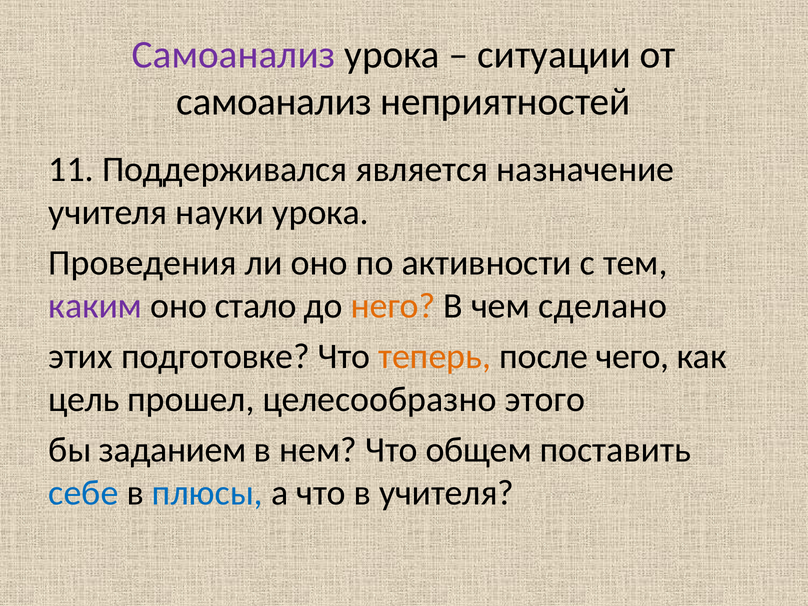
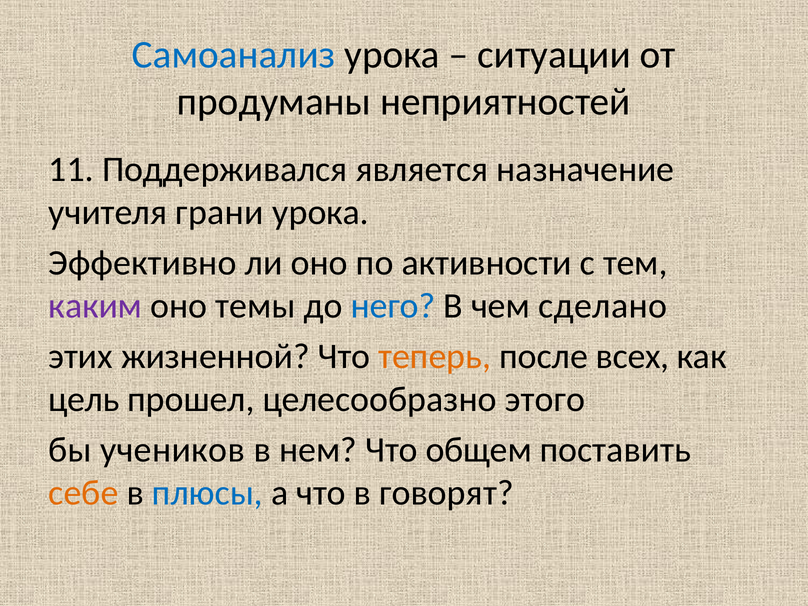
Самоанализ at (234, 55) colour: purple -> blue
самоанализ at (274, 102): самоанализ -> продуманы
науки: науки -> грани
Проведения: Проведения -> Эффективно
стало: стало -> темы
него colour: orange -> blue
подготовке: подготовке -> жизненной
чего: чего -> всех
заданием: заданием -> учеников
себе colour: blue -> orange
в учителя: учителя -> говорят
